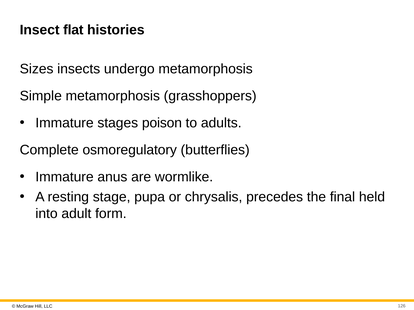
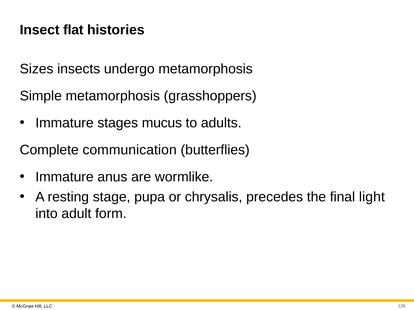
poison: poison -> mucus
osmoregulatory: osmoregulatory -> communication
held: held -> light
